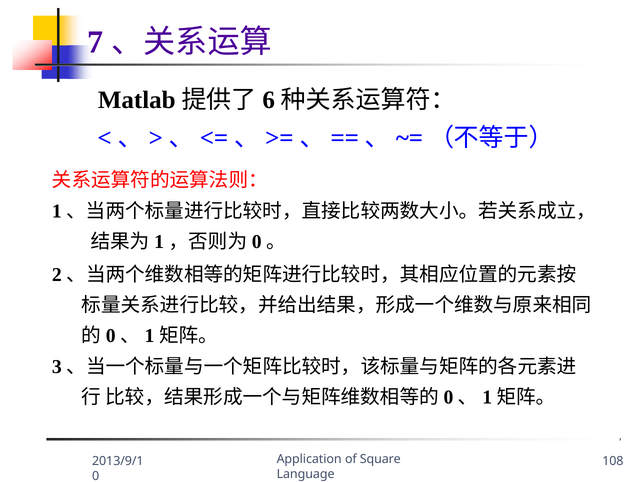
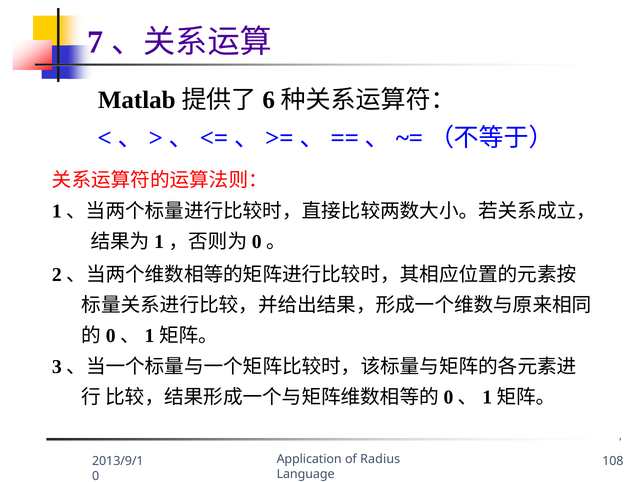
Square: Square -> Radius
